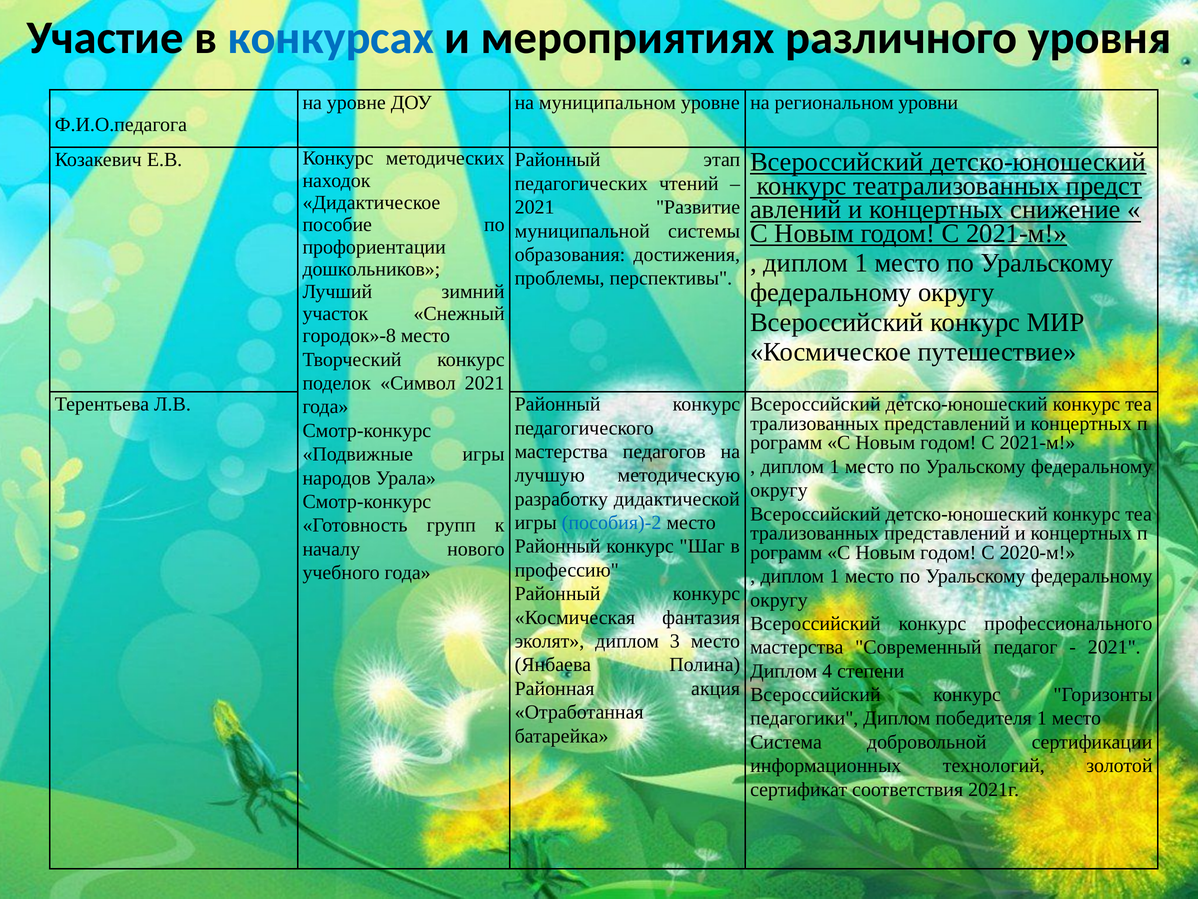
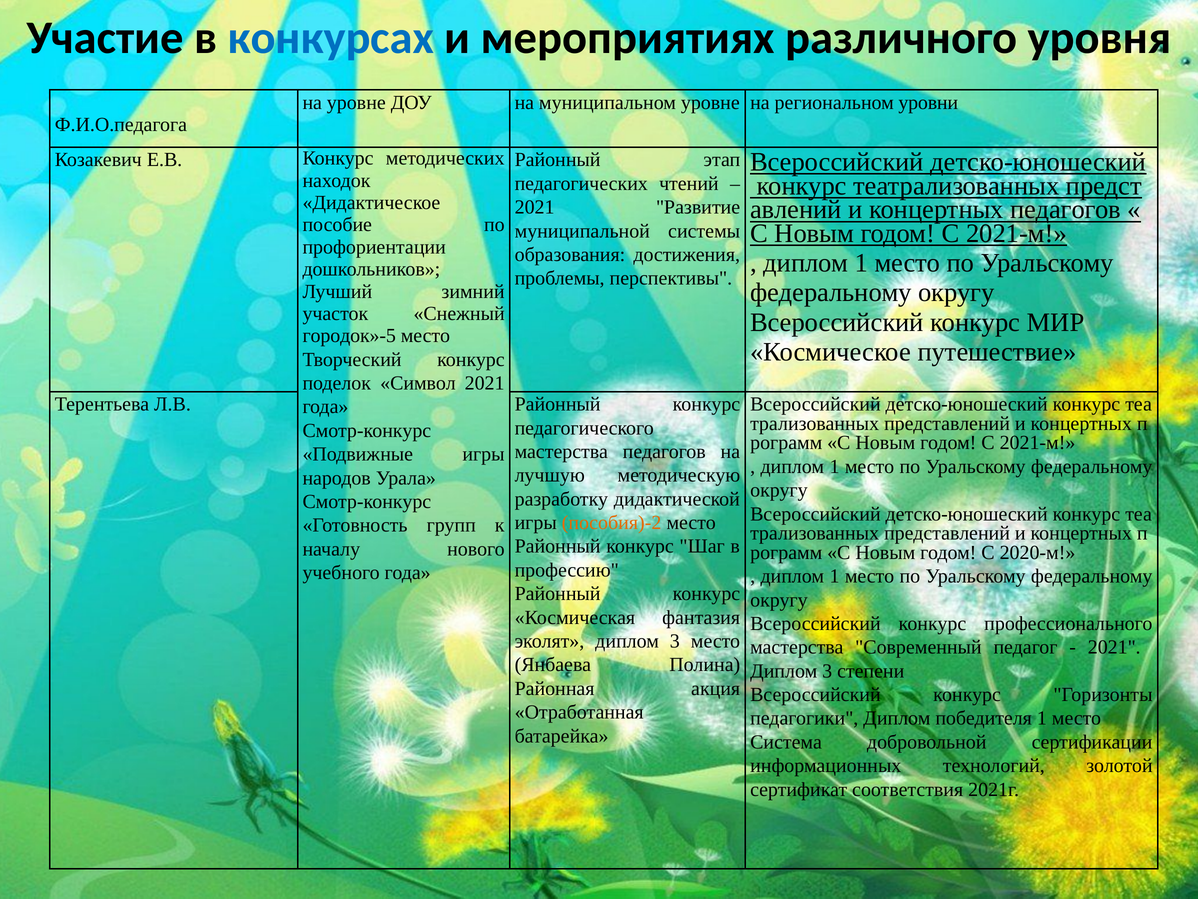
концертных снижение: снижение -> педагогов
городок»-8: городок»-8 -> городок»-5
пособия)-2 colour: blue -> orange
4 at (827, 671): 4 -> 3
